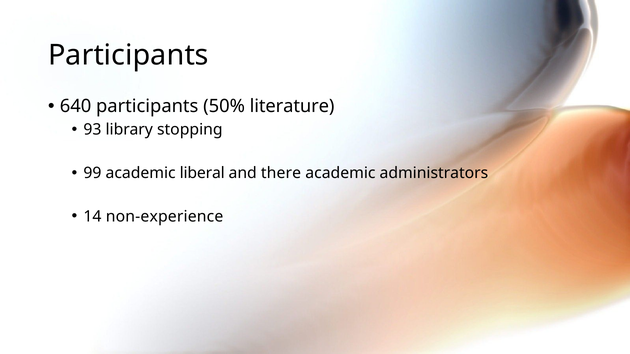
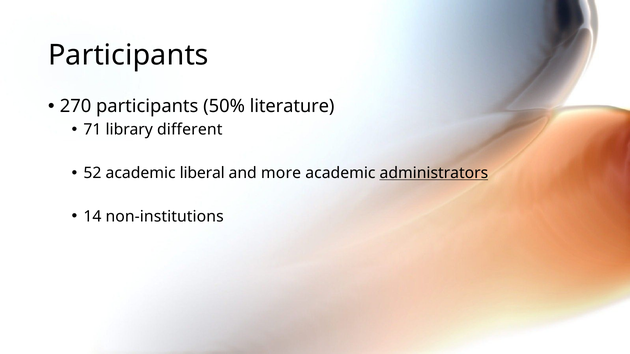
640: 640 -> 270
93: 93 -> 71
stopping: stopping -> different
99: 99 -> 52
there: there -> more
administrators underline: none -> present
non-experience: non-experience -> non-institutions
